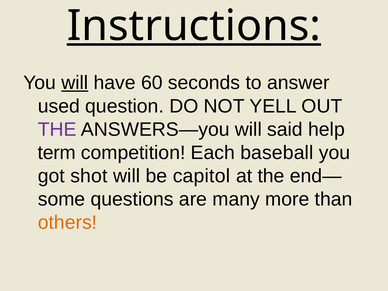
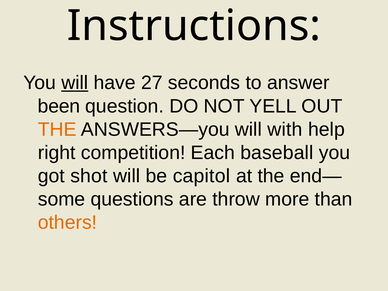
Instructions underline: present -> none
60: 60 -> 27
used: used -> been
THE at (57, 129) colour: purple -> orange
said: said -> with
term: term -> right
many: many -> throw
